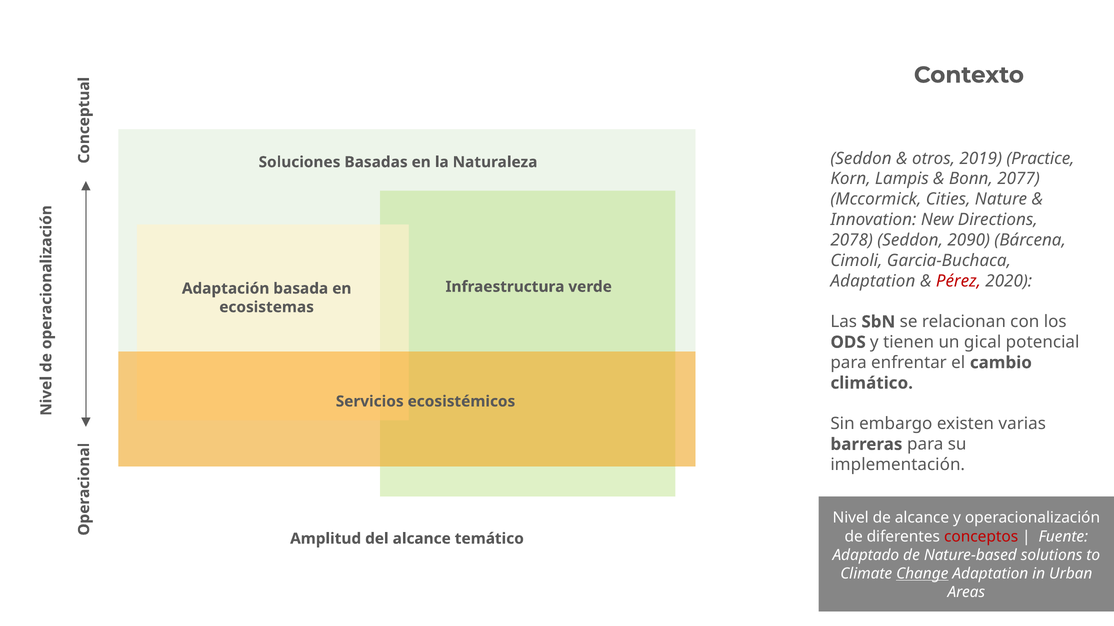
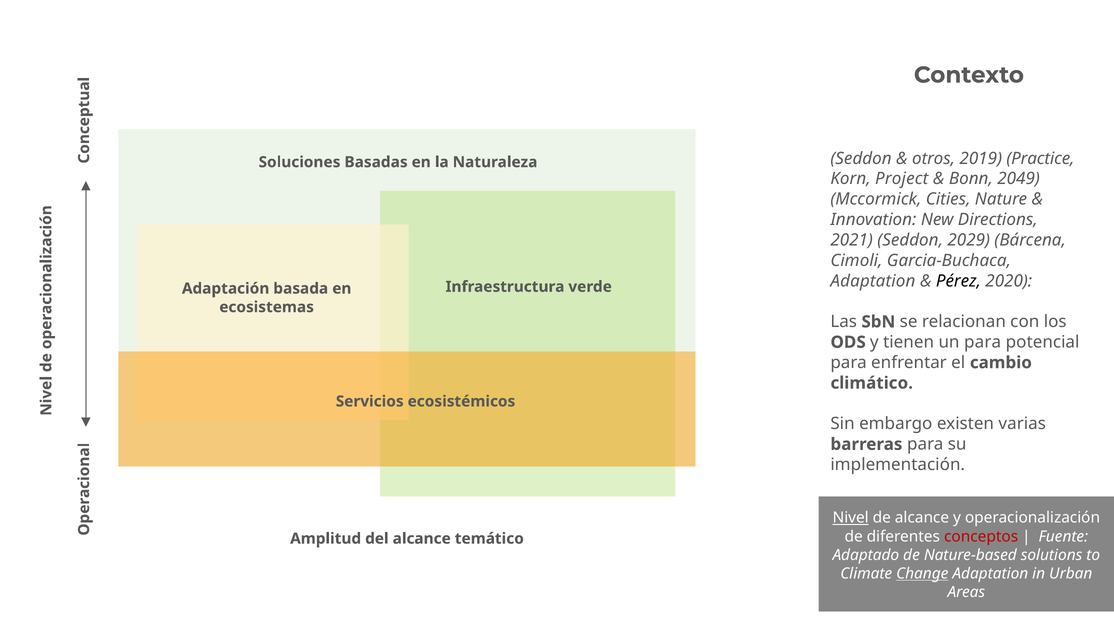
Lampis: Lampis -> Project
2077: 2077 -> 2049
2078: 2078 -> 2021
2090: 2090 -> 2029
Pérez colour: red -> black
un gical: gical -> para
Nivel underline: none -> present
